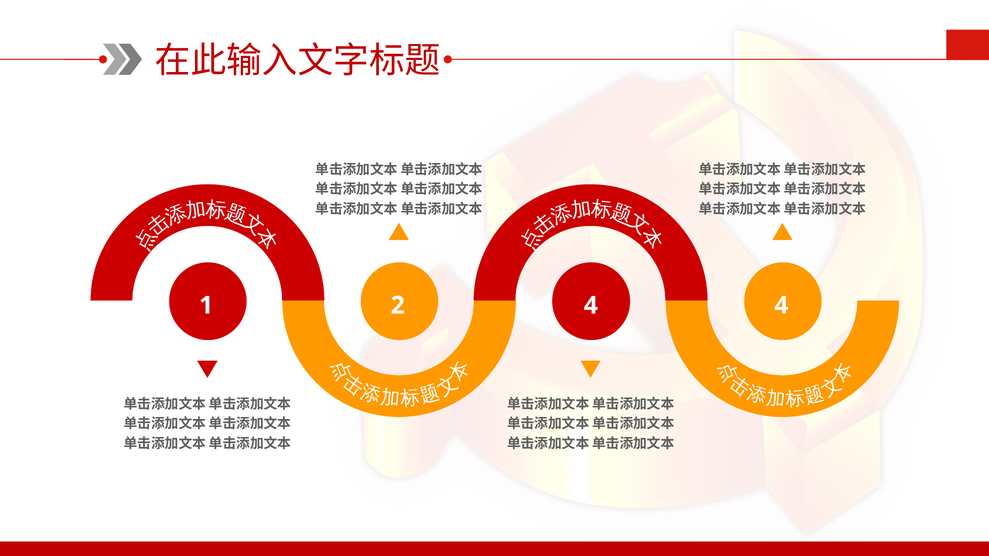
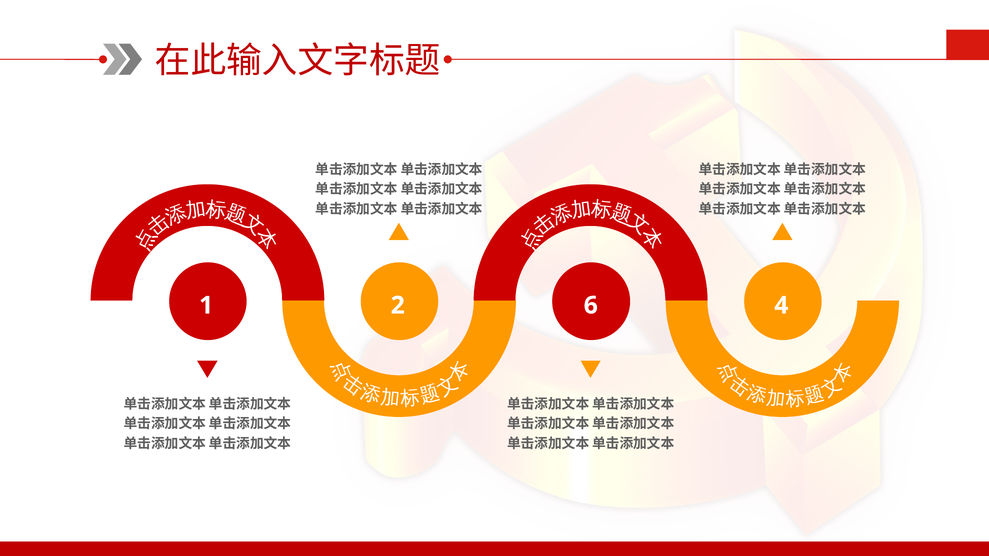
2 4: 4 -> 6
